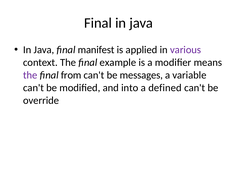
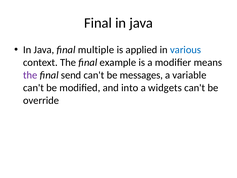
manifest: manifest -> multiple
various colour: purple -> blue
from: from -> send
defined: defined -> widgets
